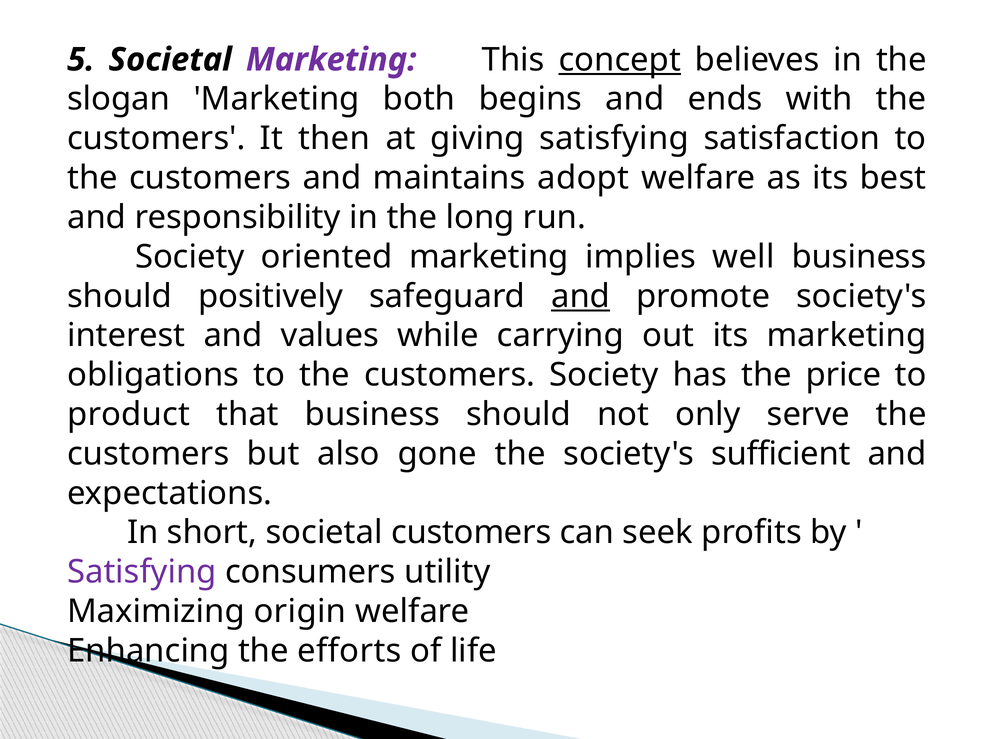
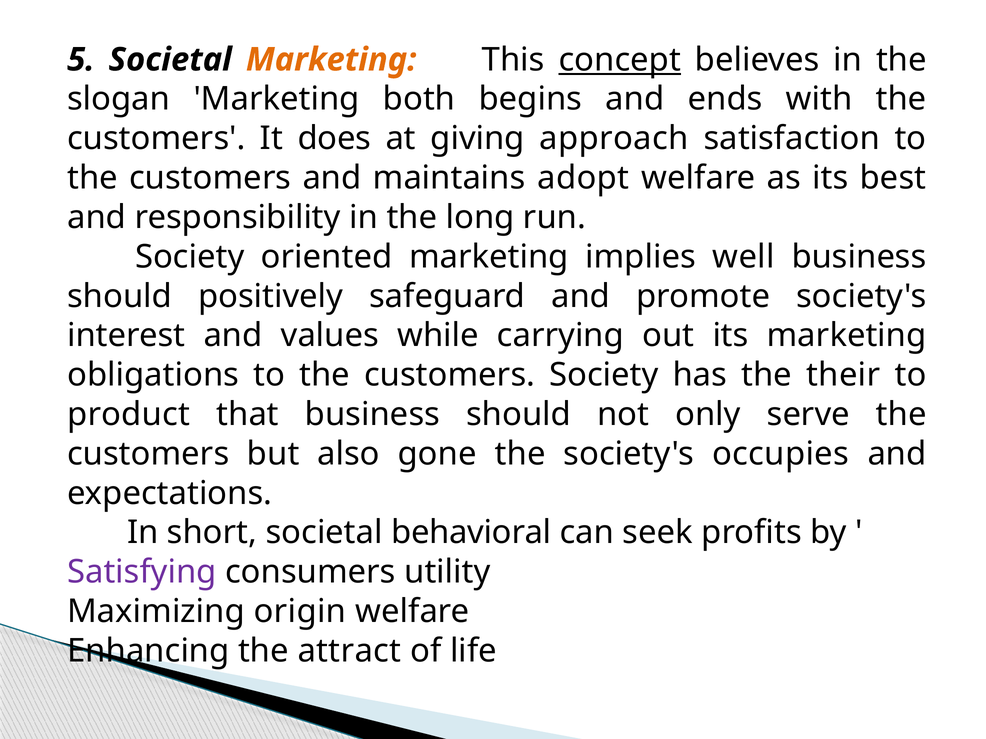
Marketing at (331, 60) colour: purple -> orange
then: then -> does
giving satisfying: satisfying -> approach
and at (581, 296) underline: present -> none
price: price -> their
sufficient: sufficient -> occupies
societal customers: customers -> behavioral
efforts: efforts -> attract
